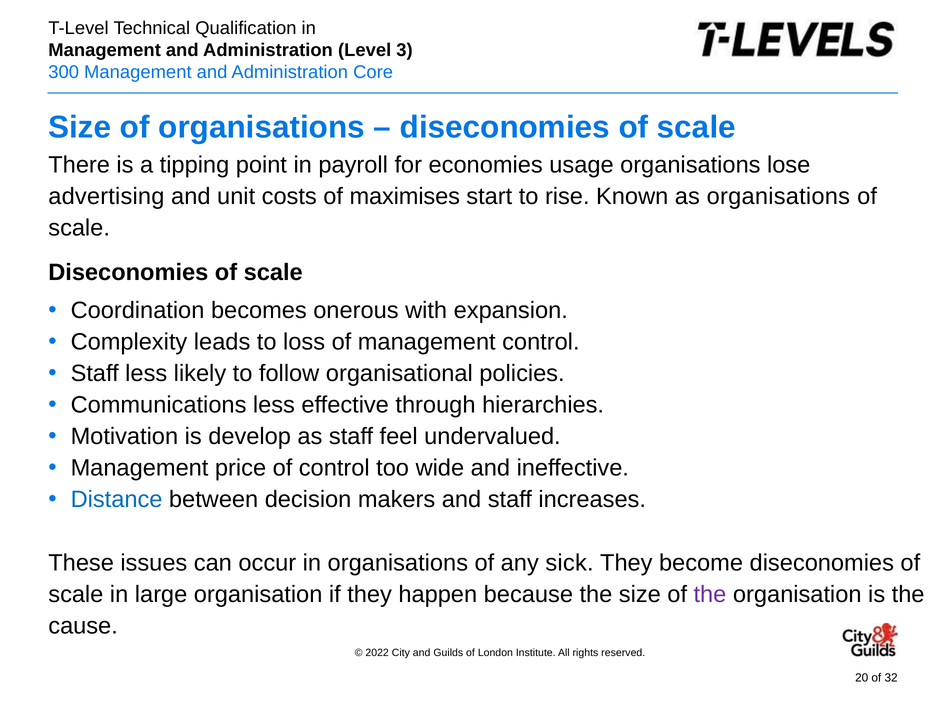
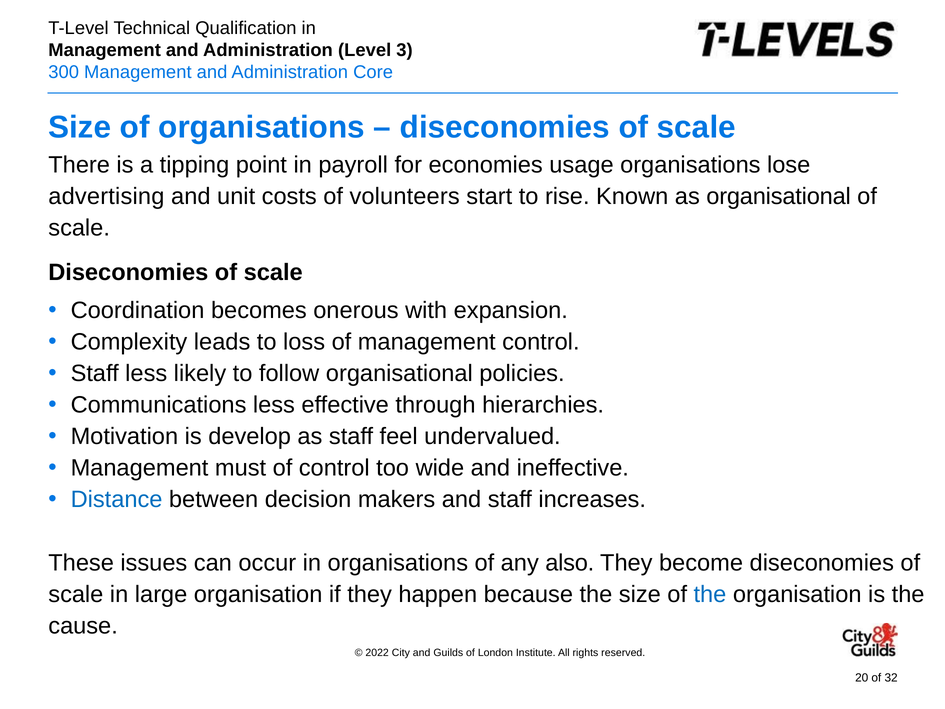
maximises: maximises -> volunteers
as organisations: organisations -> organisational
price: price -> must
sick: sick -> also
the at (710, 594) colour: purple -> blue
